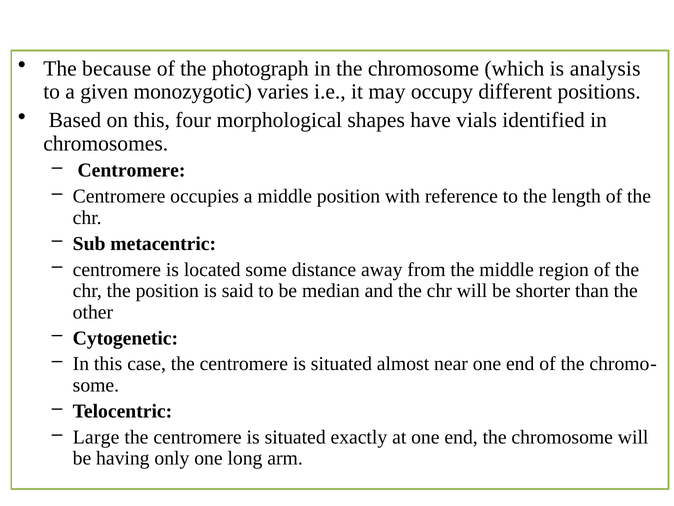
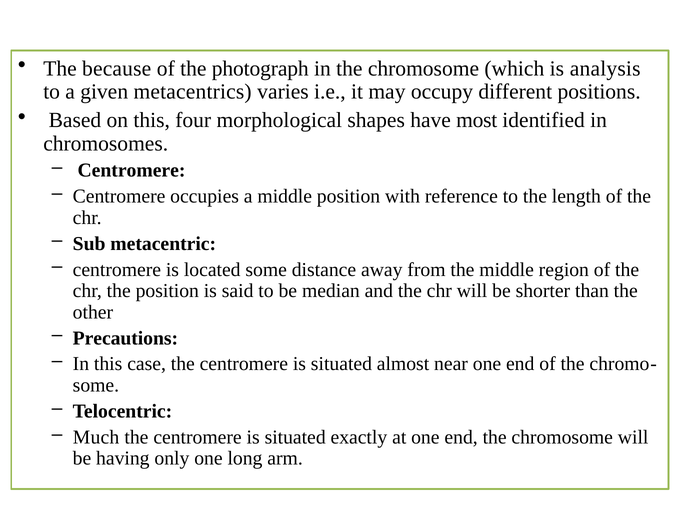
monozygotic: monozygotic -> metacentrics
vials: vials -> most
Cytogenetic: Cytogenetic -> Precautions
Large: Large -> Much
